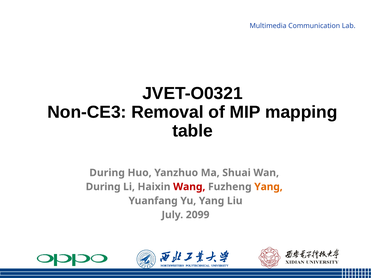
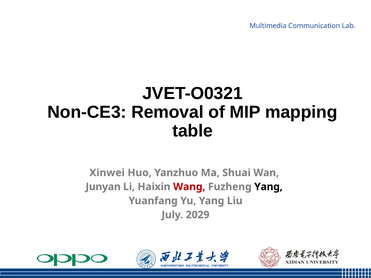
During at (107, 173): During -> Xinwei
During at (103, 187): During -> Junyan
Yang at (268, 187) colour: orange -> black
2099: 2099 -> 2029
